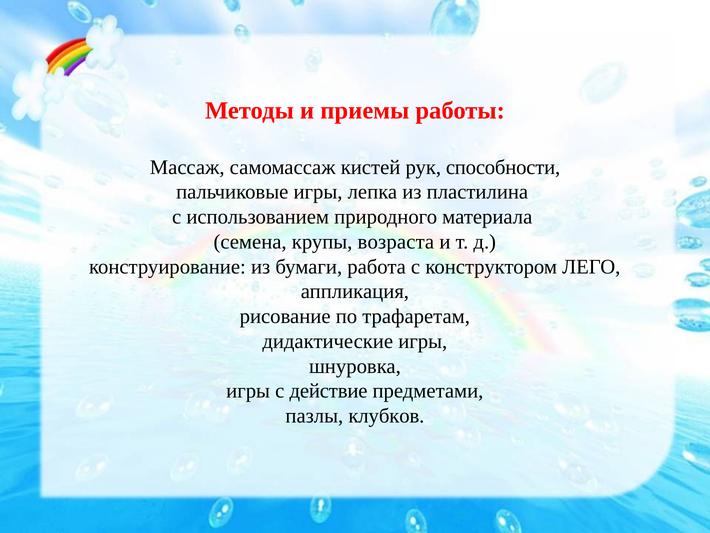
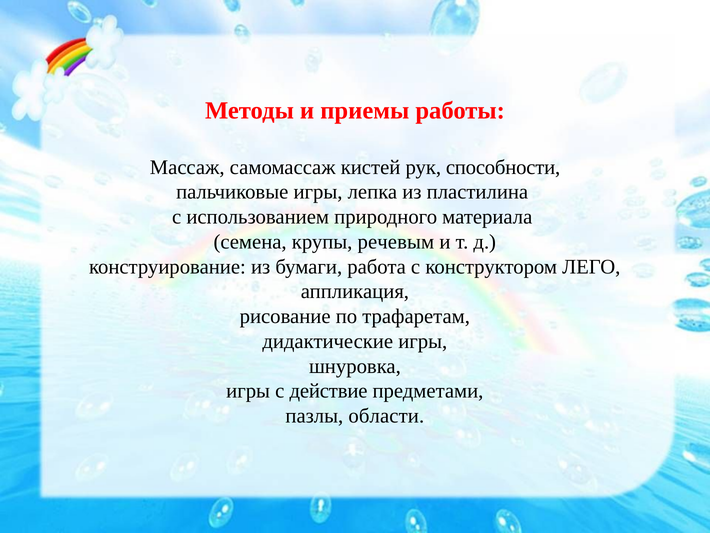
возраста: возраста -> речевым
клубков: клубков -> области
